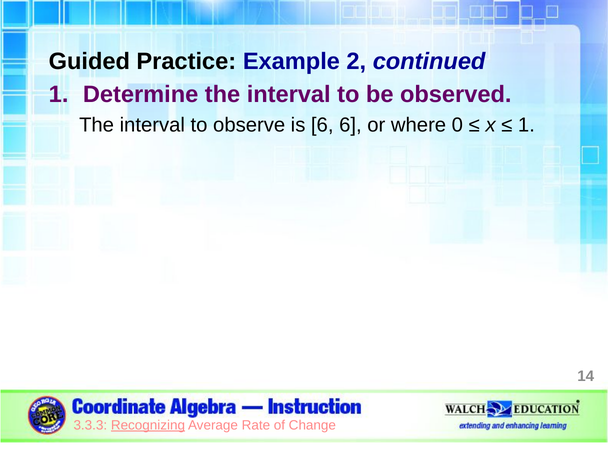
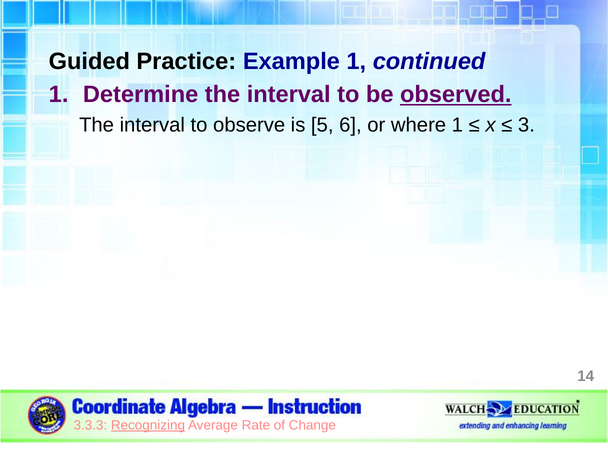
Example 2: 2 -> 1
observed underline: none -> present
is 6: 6 -> 5
where 0: 0 -> 1
1 at (526, 125): 1 -> 3
